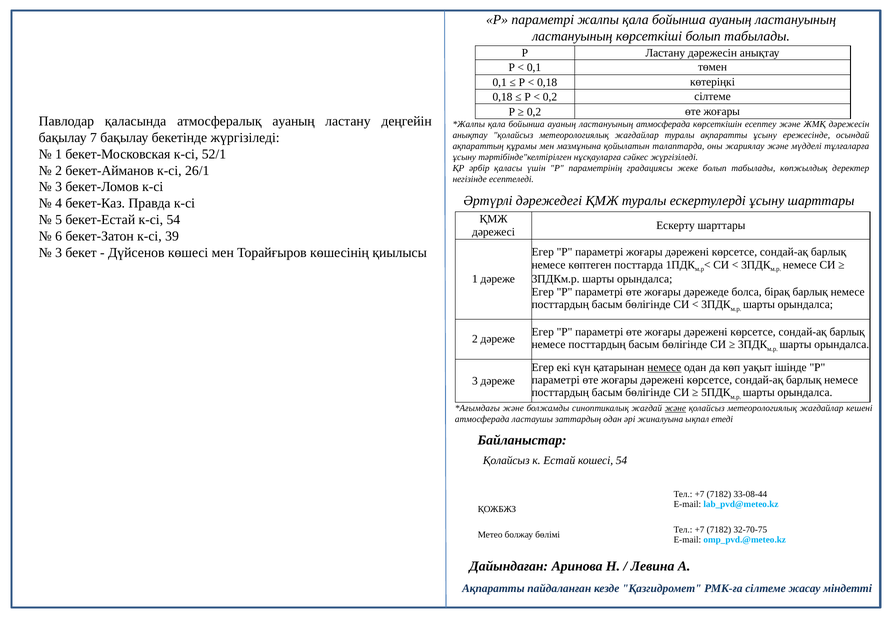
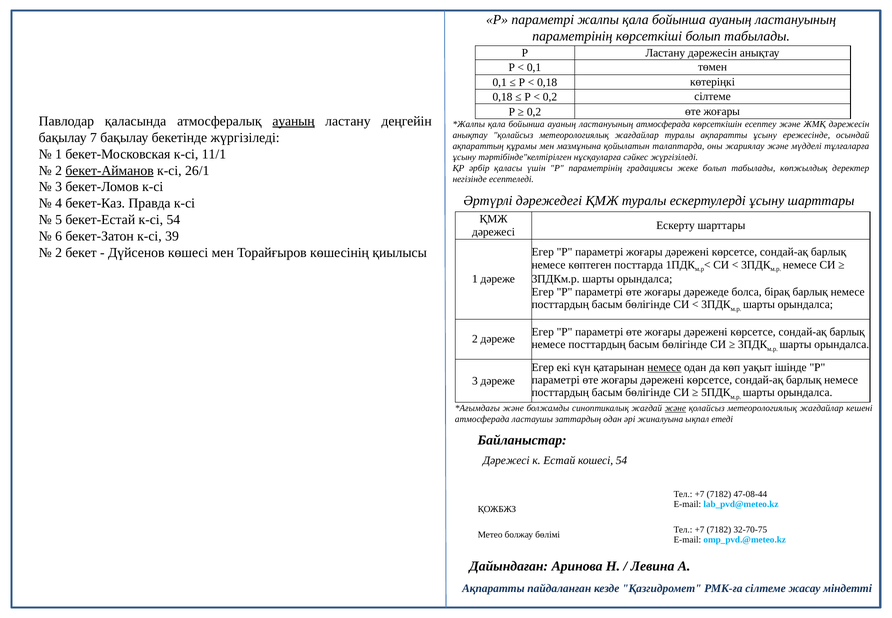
ластануының at (572, 36): ластануының -> параметрінің
ауаның at (294, 121) underline: none -> present
52/1: 52/1 -> 11/1
бекет-Айманов underline: none -> present
3 at (59, 253): 3 -> 2
Қолайсыз at (506, 460): Қолайсыз -> Дәрежесі
33-08-44: 33-08-44 -> 47-08-44
